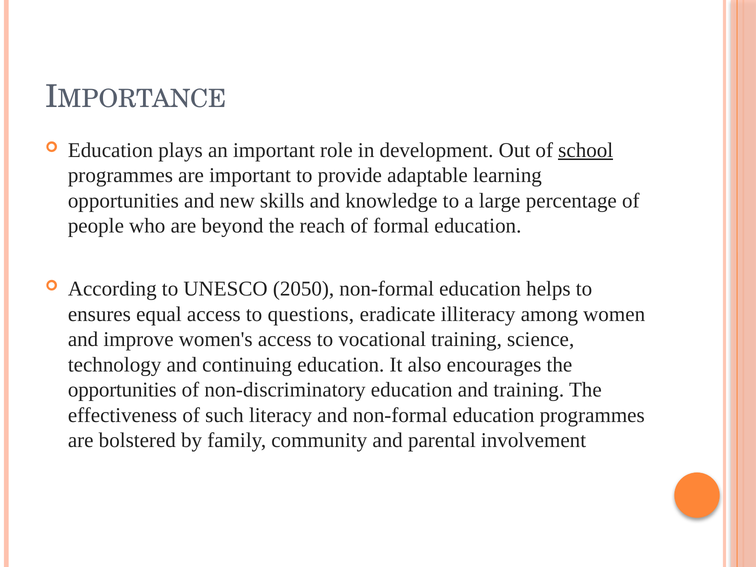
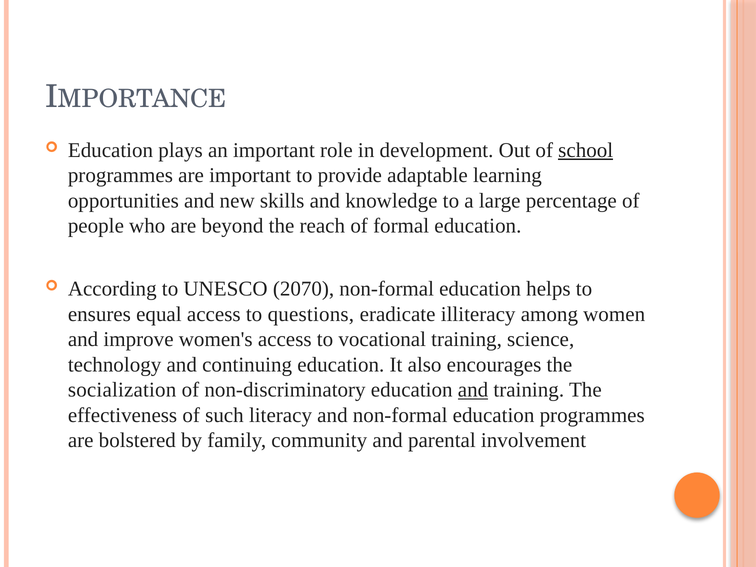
2050: 2050 -> 2070
opportunities at (122, 390): opportunities -> socialization
and at (473, 390) underline: none -> present
